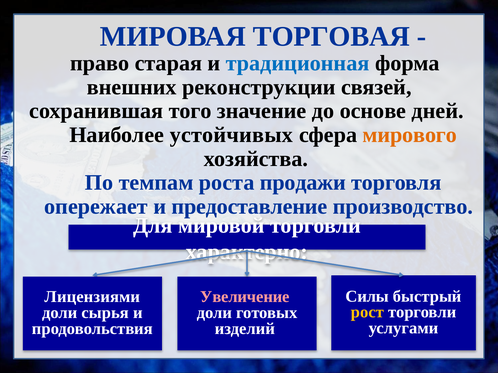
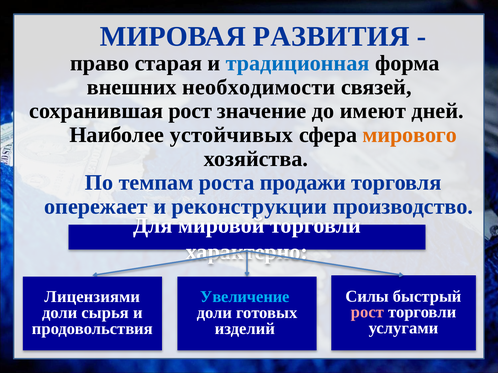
ТОРГОВАЯ: ТОРГОВАЯ -> РАЗВИТИЯ
реконструкции: реконструкции -> необходимости
сохранившая того: того -> рост
основе: основе -> имеют
предоставление: предоставление -> реконструкции
Увеличение colour: pink -> light blue
рост at (367, 313) colour: yellow -> pink
